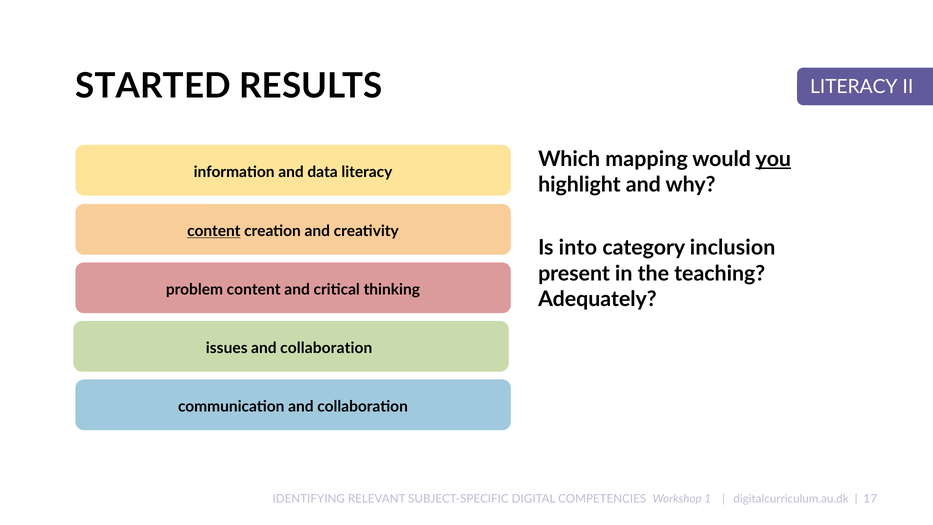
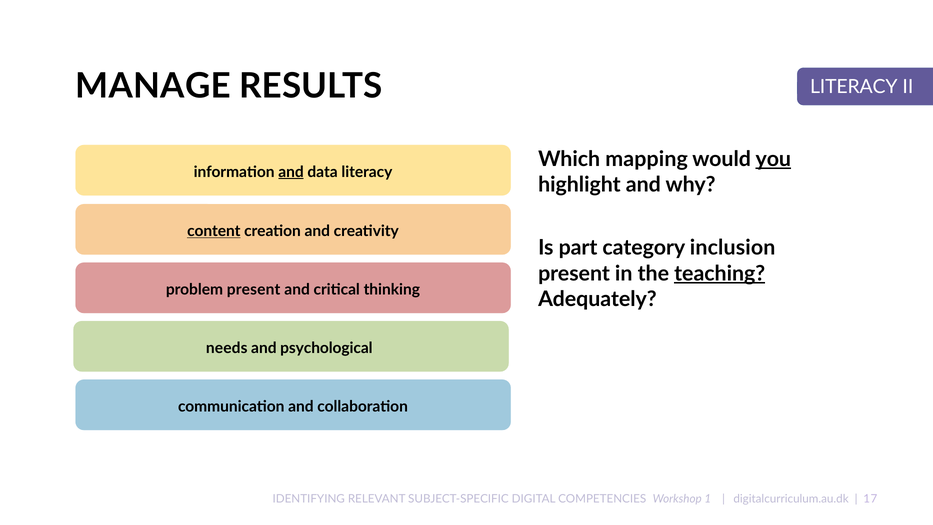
STARTED: STARTED -> MANAGE
and at (291, 172) underline: none -> present
into: into -> part
teaching underline: none -> present
problem content: content -> present
issues: issues -> needs
collaboration at (326, 348): collaboration -> psychological
